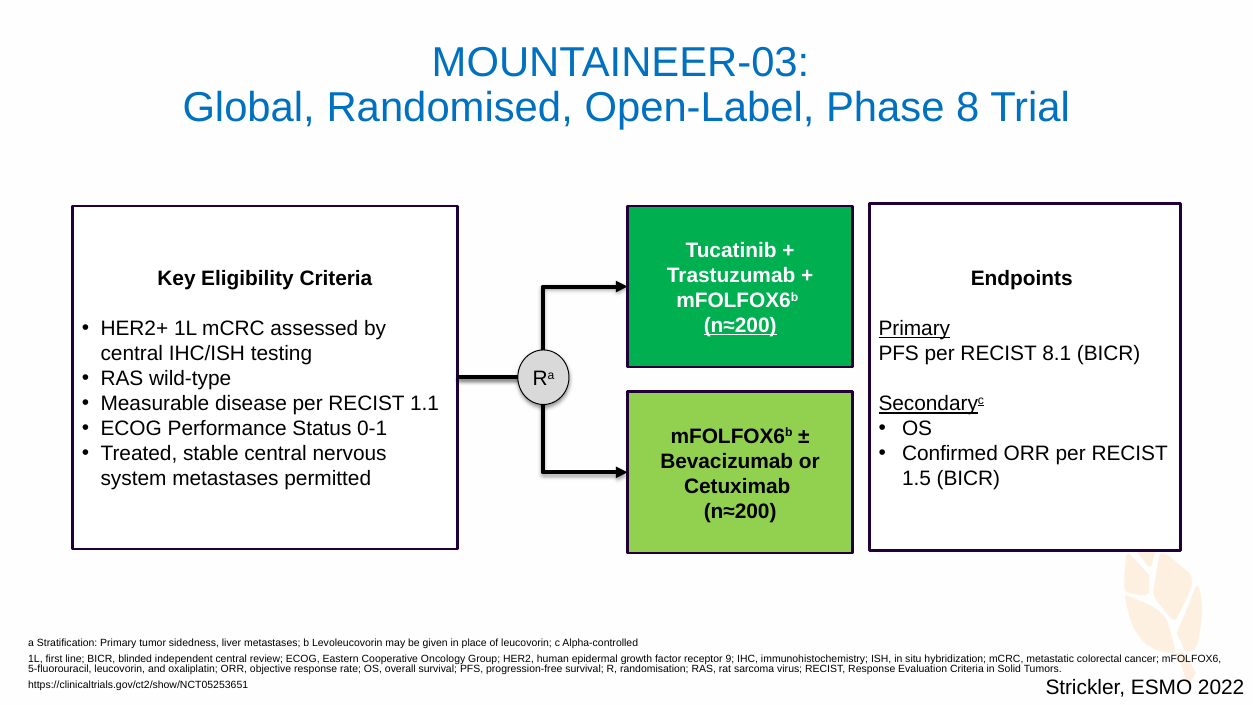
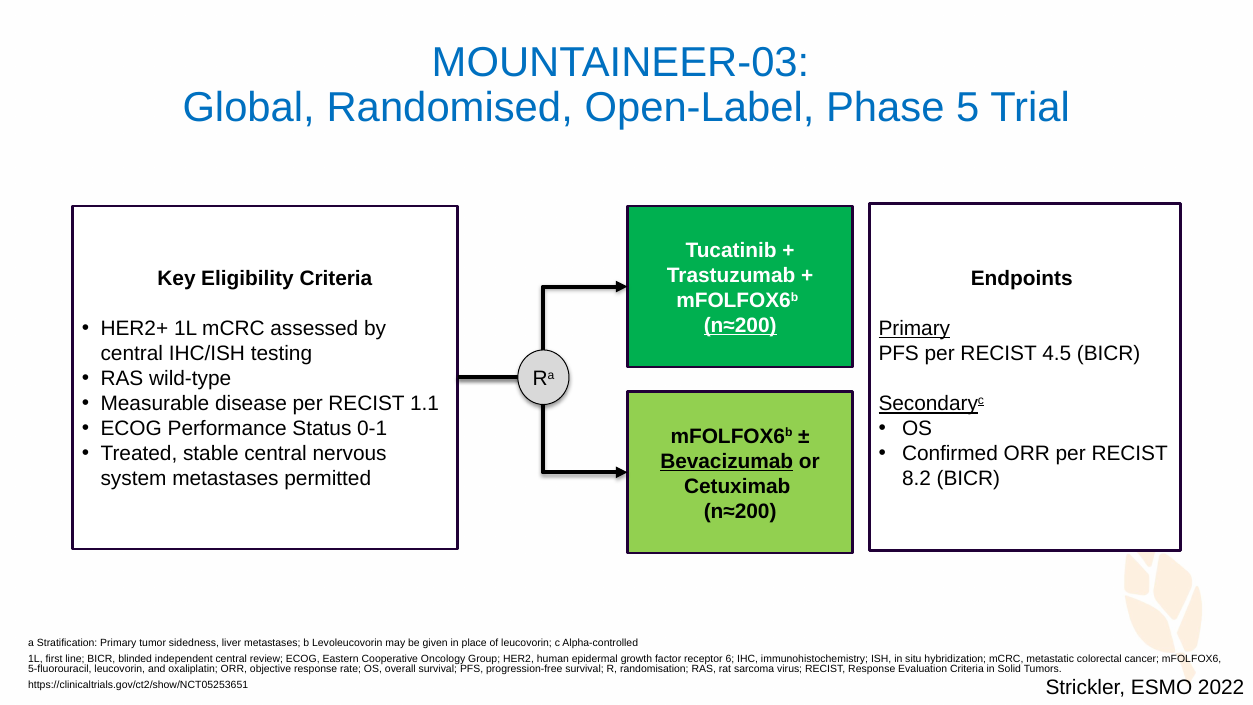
8: 8 -> 5
8.1: 8.1 -> 4.5
Bevacizumab underline: none -> present
1.5: 1.5 -> 8.2
9: 9 -> 6
